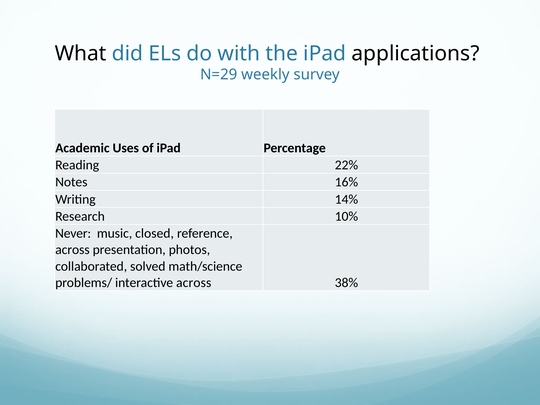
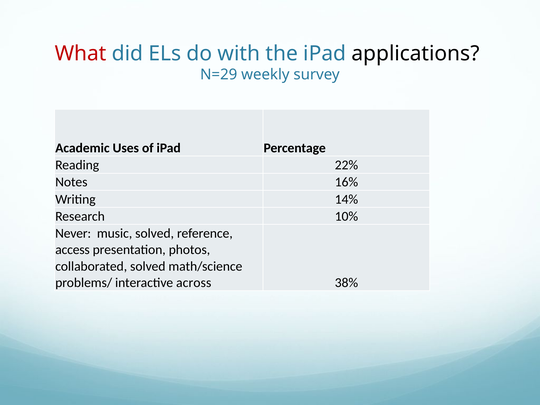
What colour: black -> red
music closed: closed -> solved
across at (72, 250): across -> access
